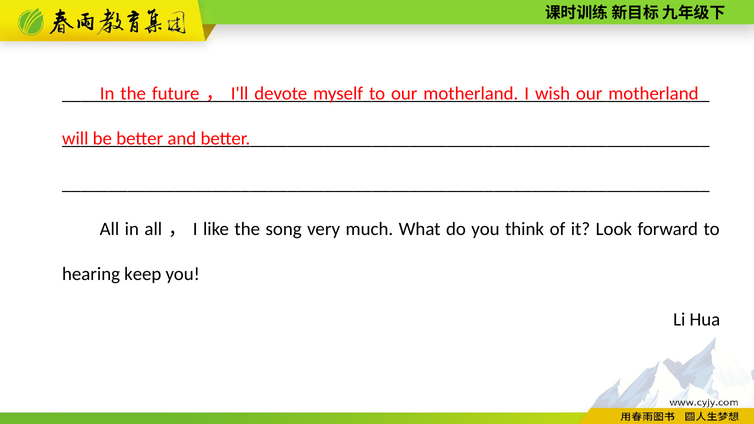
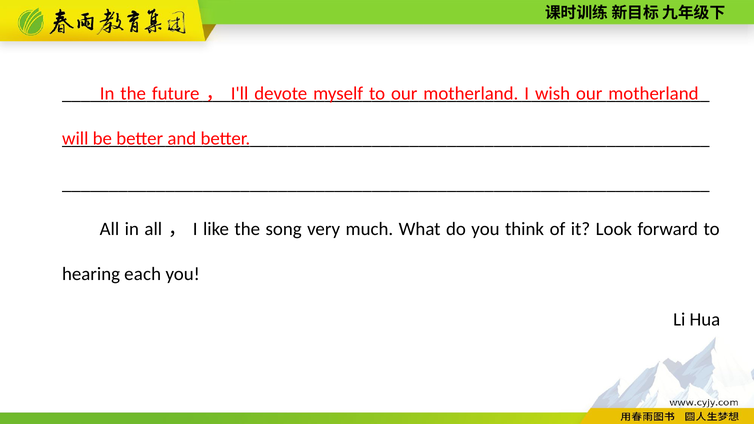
keep: keep -> each
